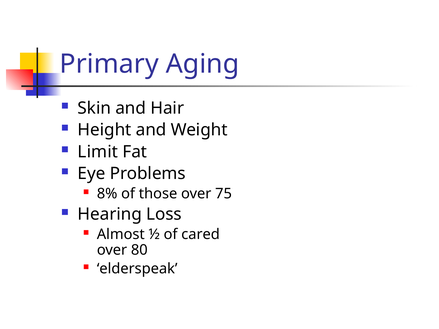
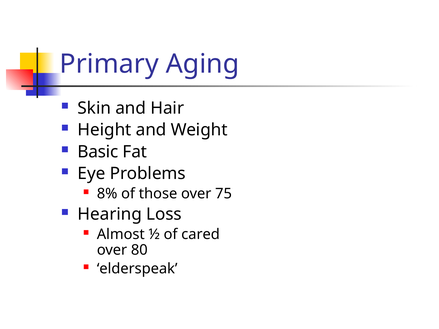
Limit: Limit -> Basic
